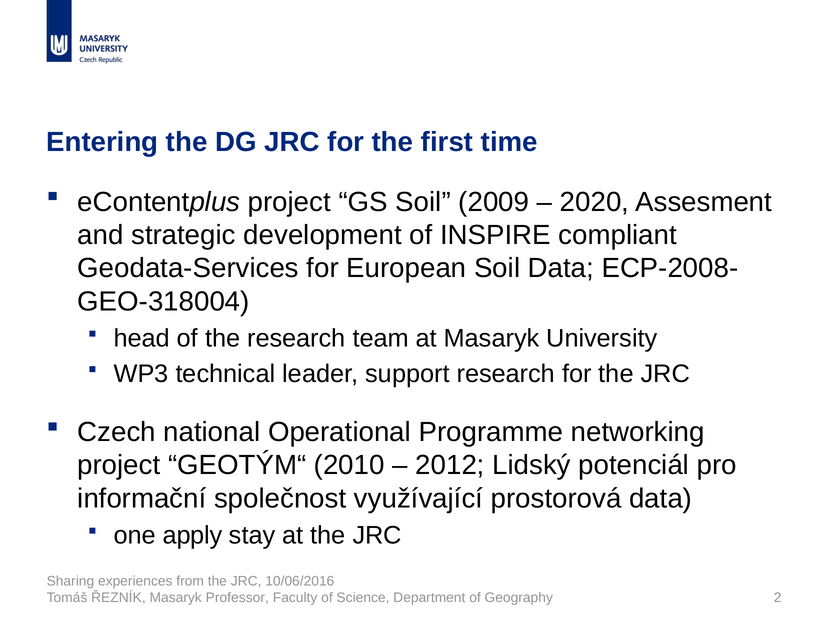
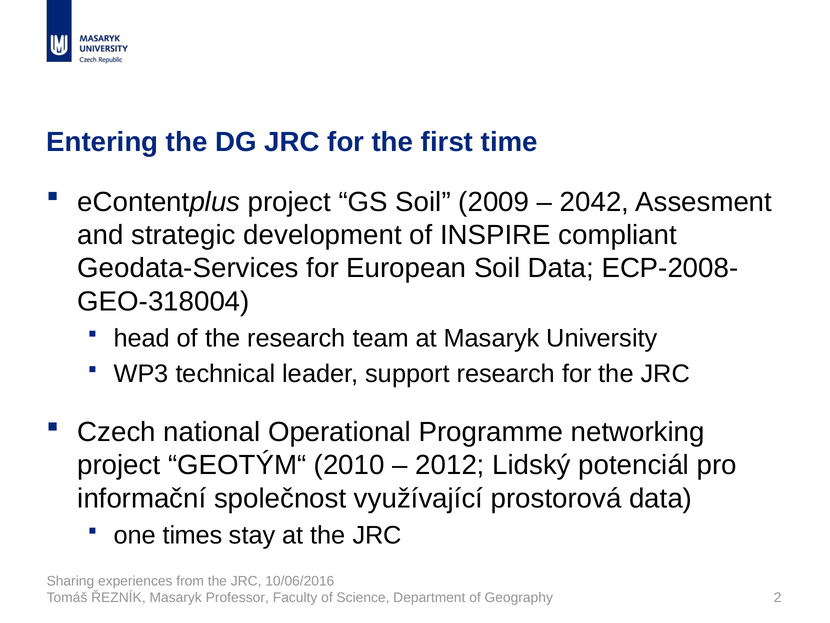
2020: 2020 -> 2042
apply: apply -> times
